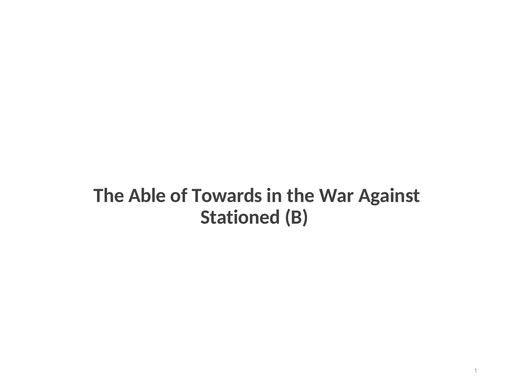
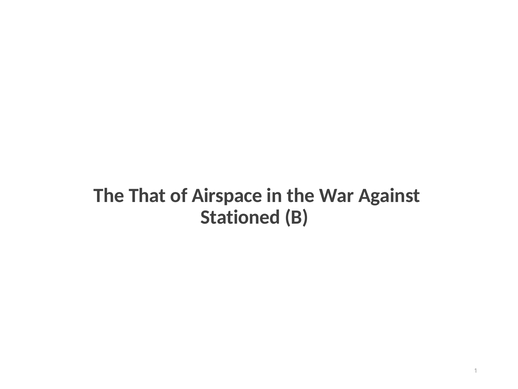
Able: Able -> That
Towards: Towards -> Airspace
